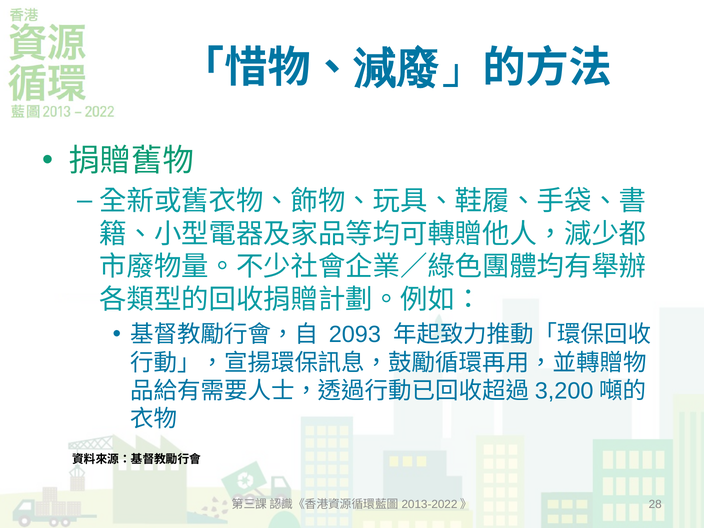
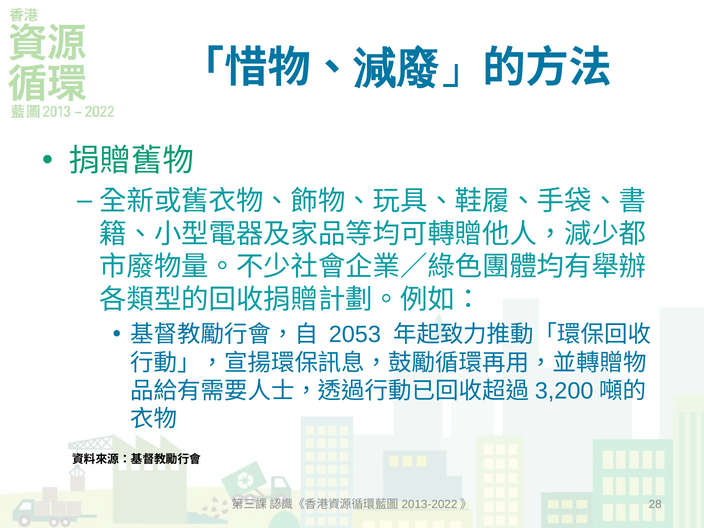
2093: 2093 -> 2053
